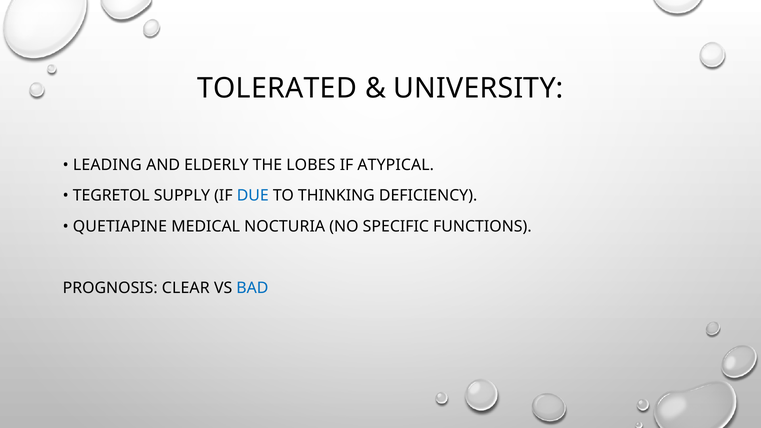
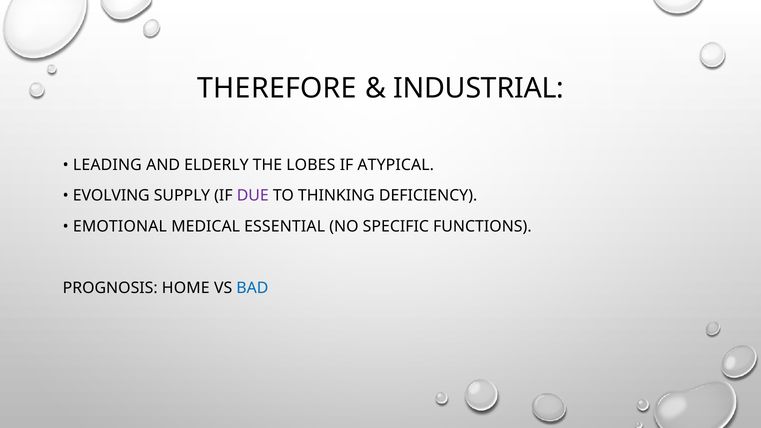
TOLERATED: TOLERATED -> THEREFORE
UNIVERSITY: UNIVERSITY -> INDUSTRIAL
TEGRETOL: TEGRETOL -> EVOLVING
DUE colour: blue -> purple
QUETIAPINE: QUETIAPINE -> EMOTIONAL
NOCTURIA: NOCTURIA -> ESSENTIAL
CLEAR: CLEAR -> HOME
